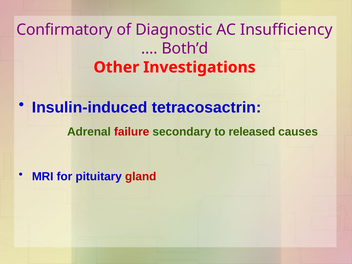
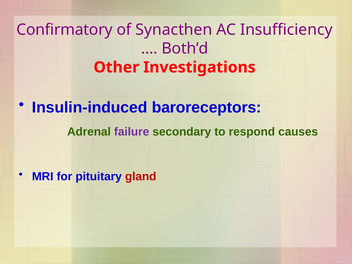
Diagnostic: Diagnostic -> Synacthen
tetracosactrin: tetracosactrin -> baroreceptors
failure colour: red -> purple
released: released -> respond
